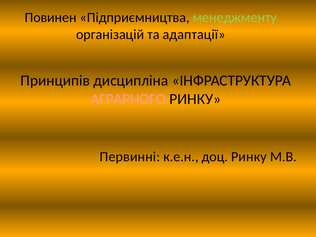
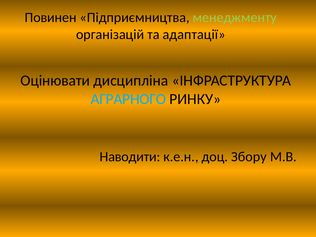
Принципів: Принципів -> Оцінювати
АГРАРНОГО colour: pink -> light blue
Первинні: Первинні -> Наводити
доц Ринку: Ринку -> Збору
